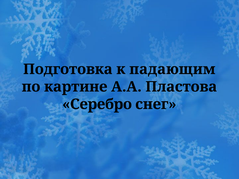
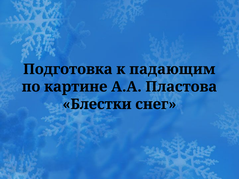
Серебро: Серебро -> Блестки
